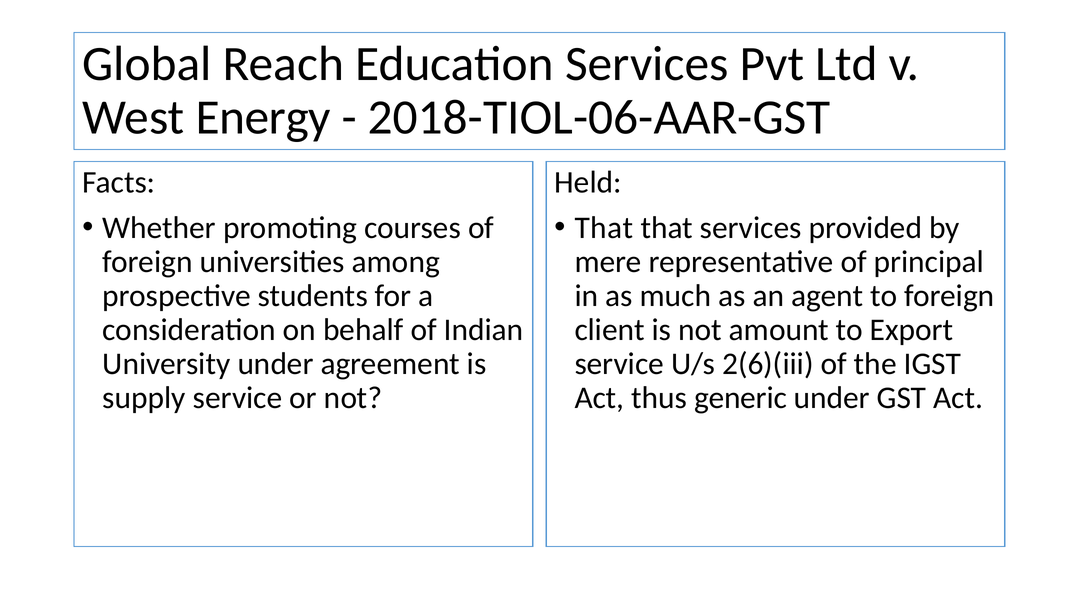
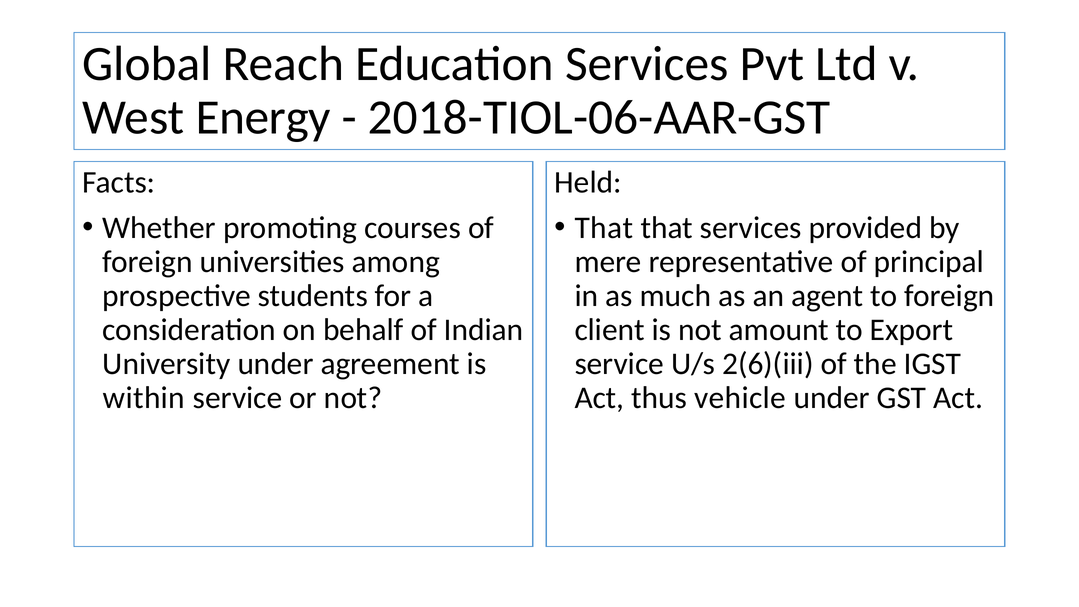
supply: supply -> within
generic: generic -> vehicle
